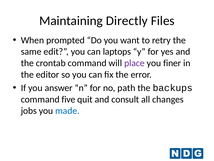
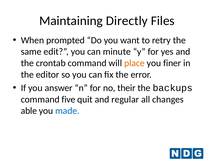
laptops: laptops -> minute
place colour: purple -> orange
path: path -> their
consult: consult -> regular
jobs: jobs -> able
